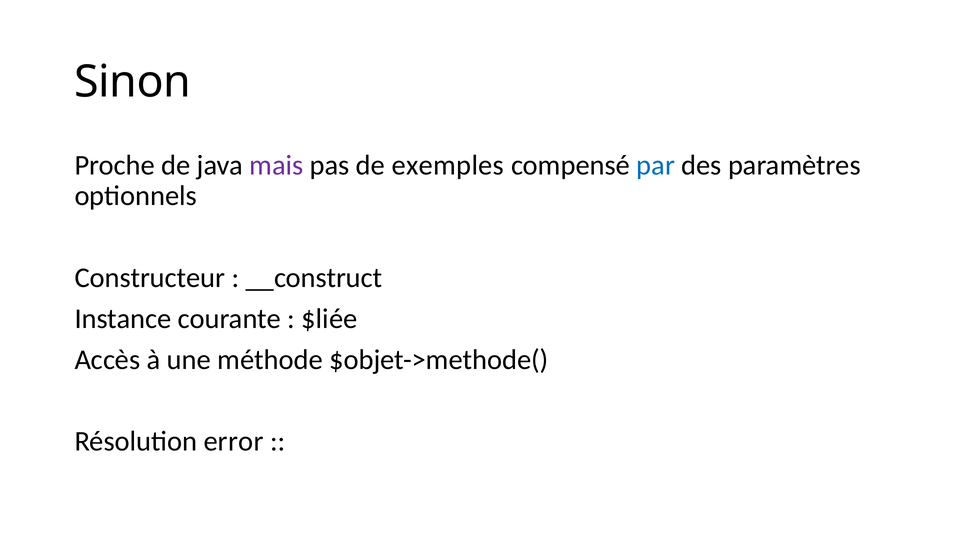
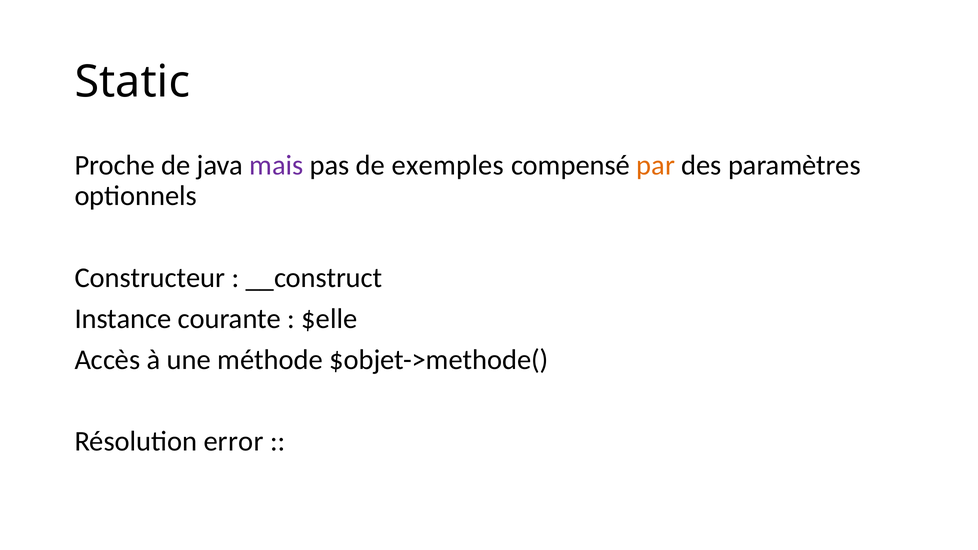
Sinon: Sinon -> Static
par colour: blue -> orange
$liée: $liée -> $elle
